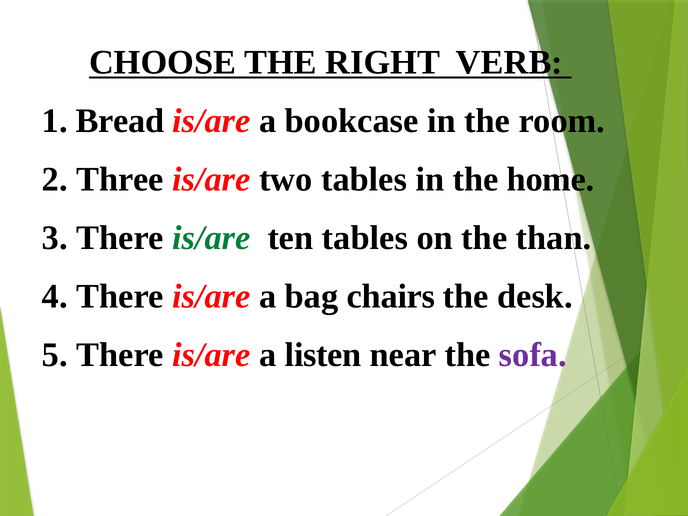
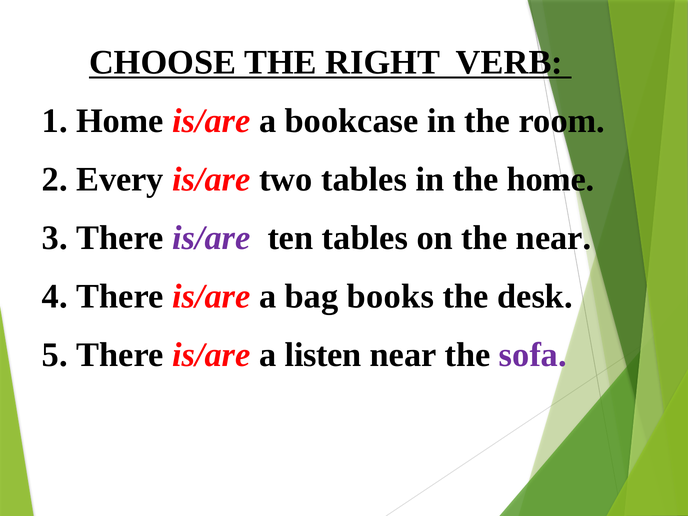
Bread at (120, 121): Bread -> Home
Three: Three -> Every
is/are at (211, 238) colour: green -> purple
the than: than -> near
chairs: chairs -> books
